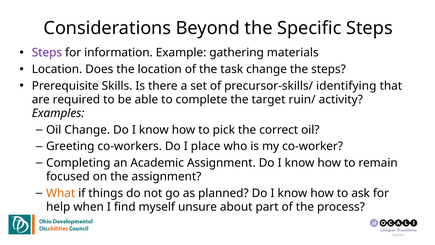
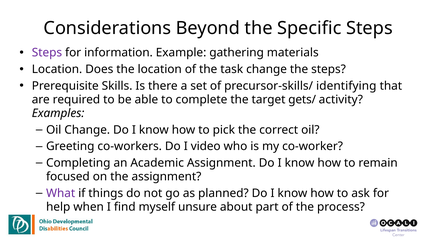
ruin/: ruin/ -> gets/
place: place -> video
What colour: orange -> purple
